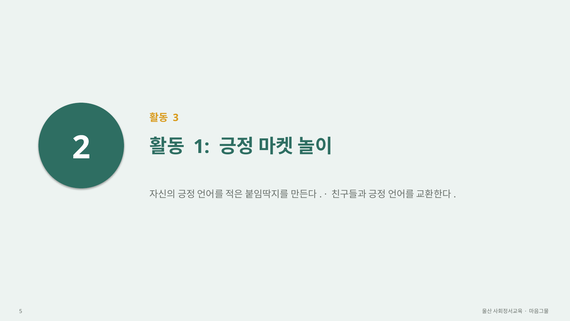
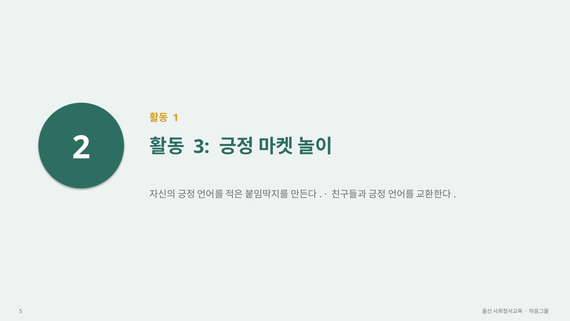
3: 3 -> 1
1: 1 -> 3
